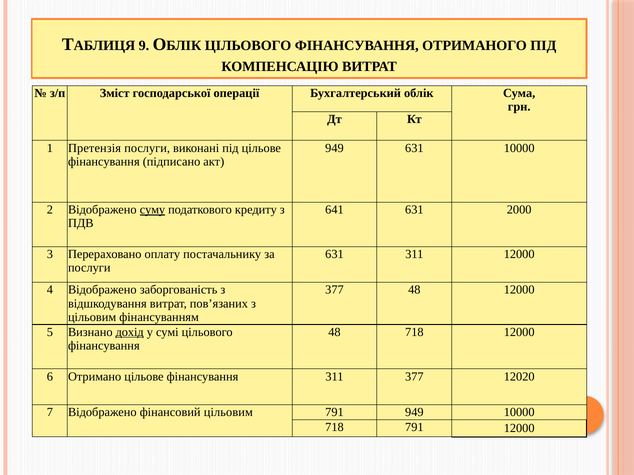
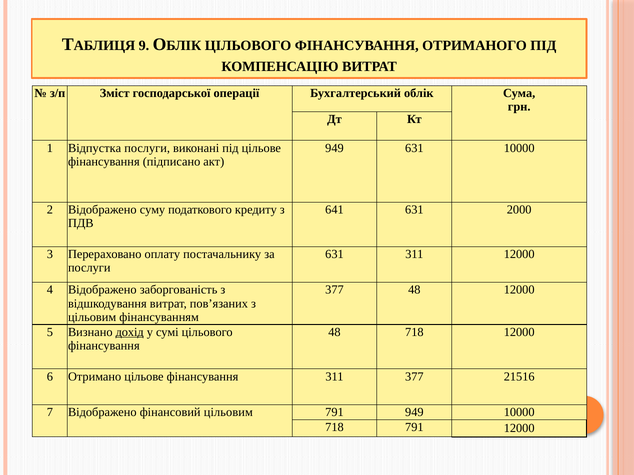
Претензія: Претензія -> Відпустка
суму underline: present -> none
12020: 12020 -> 21516
